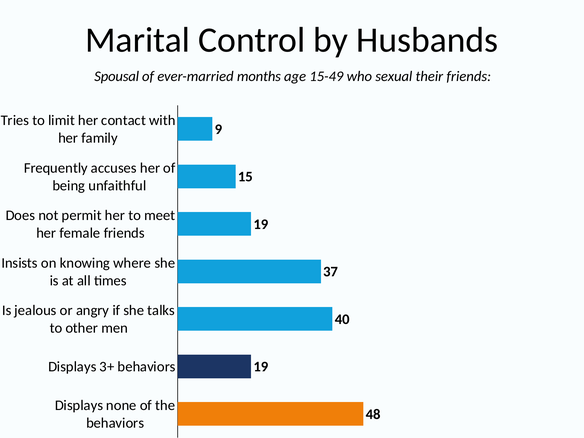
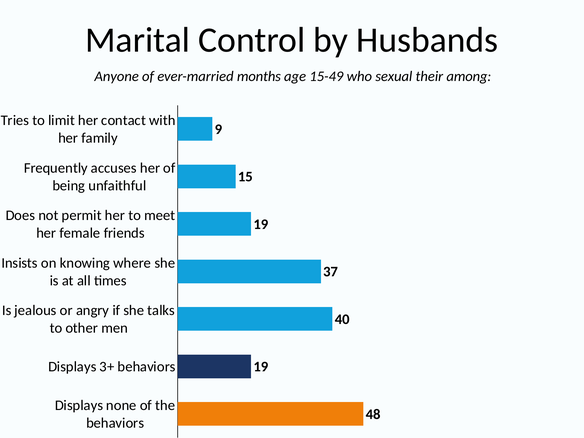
Spousal: Spousal -> Anyone
their friends: friends -> among
